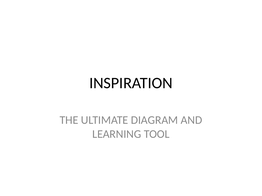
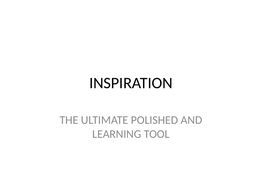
DIAGRAM: DIAGRAM -> POLISHED
